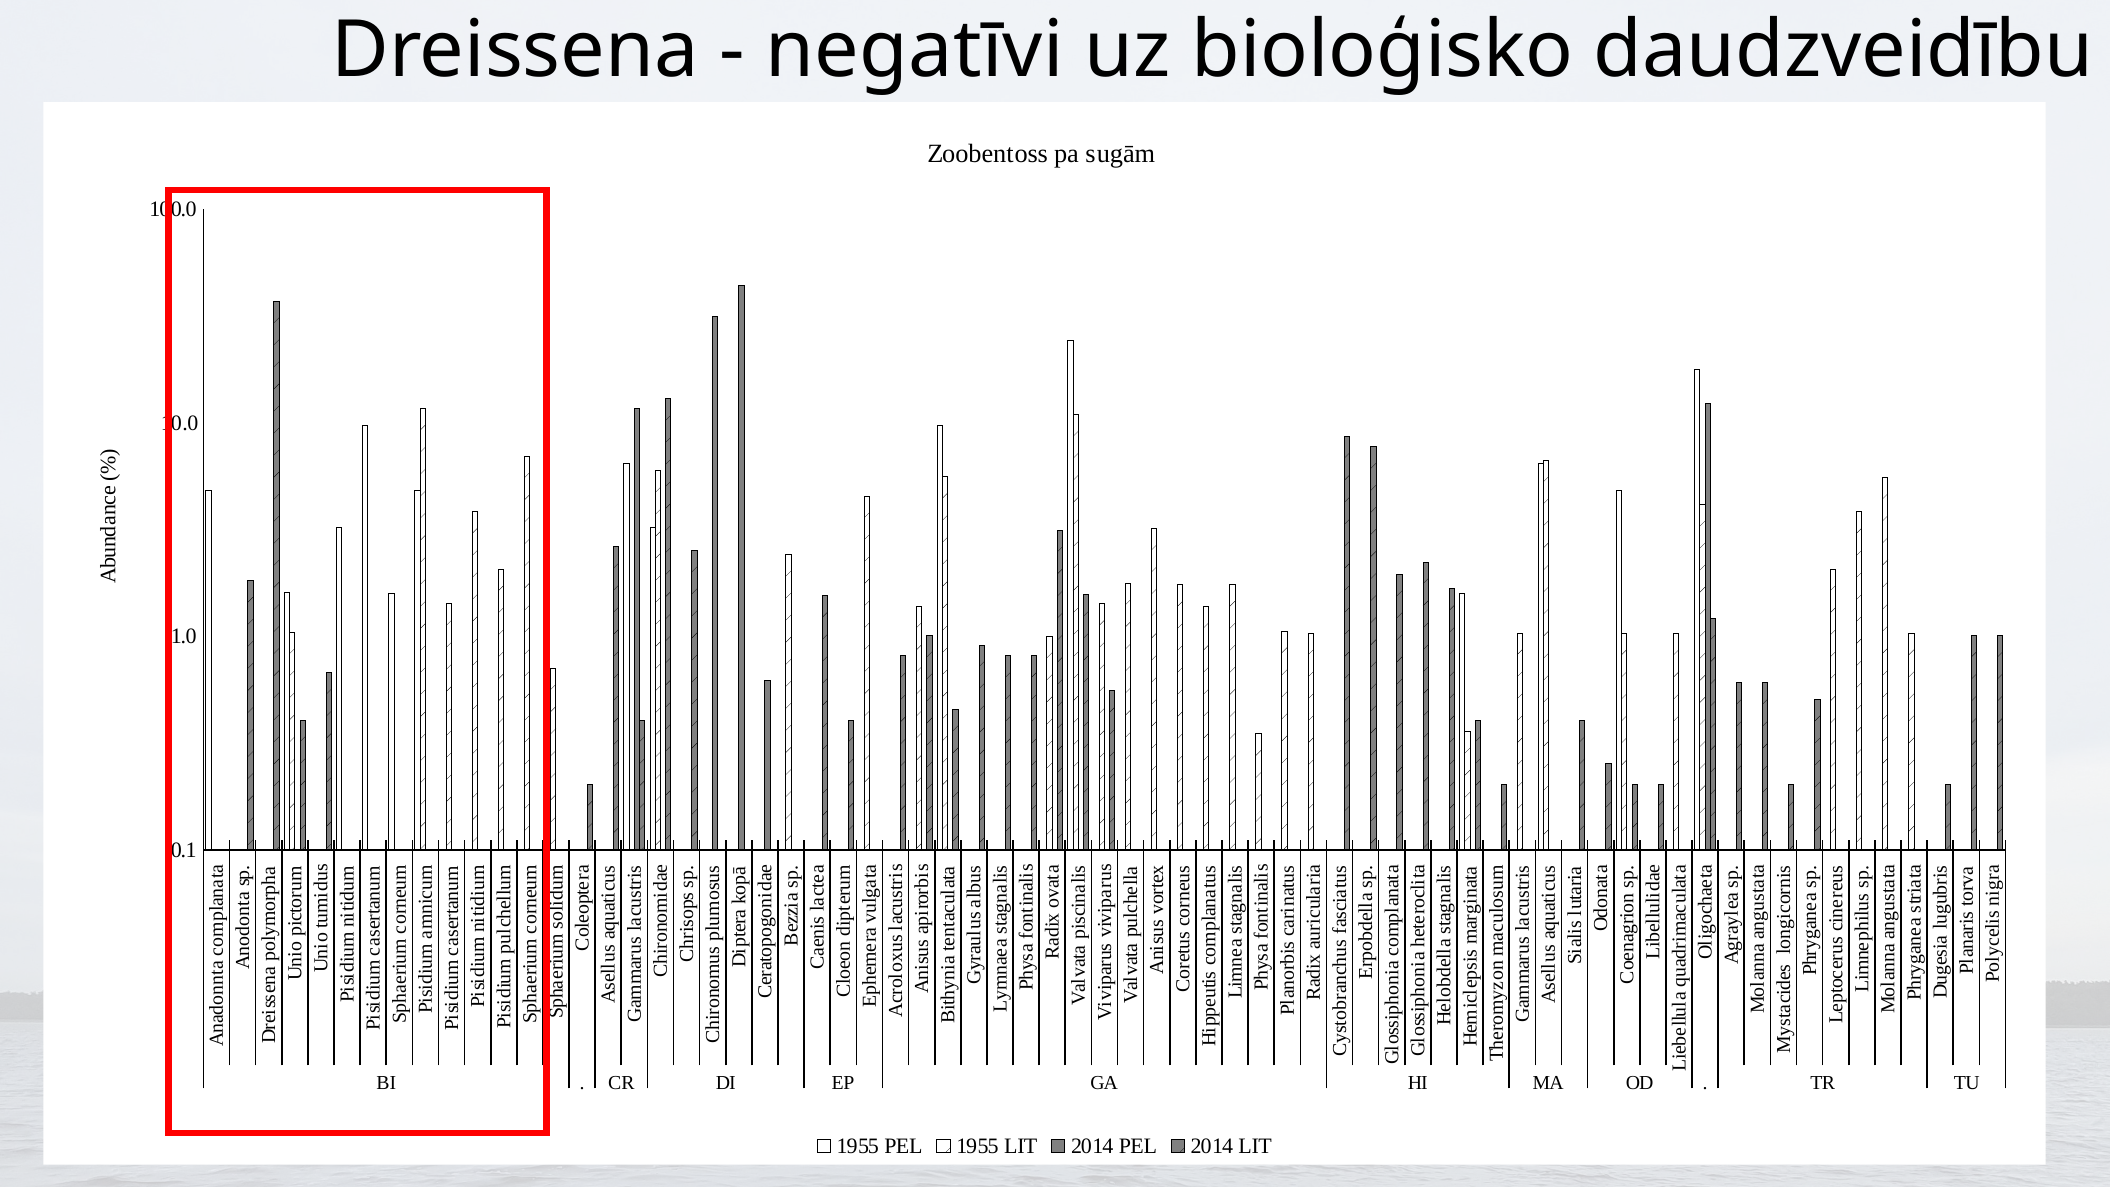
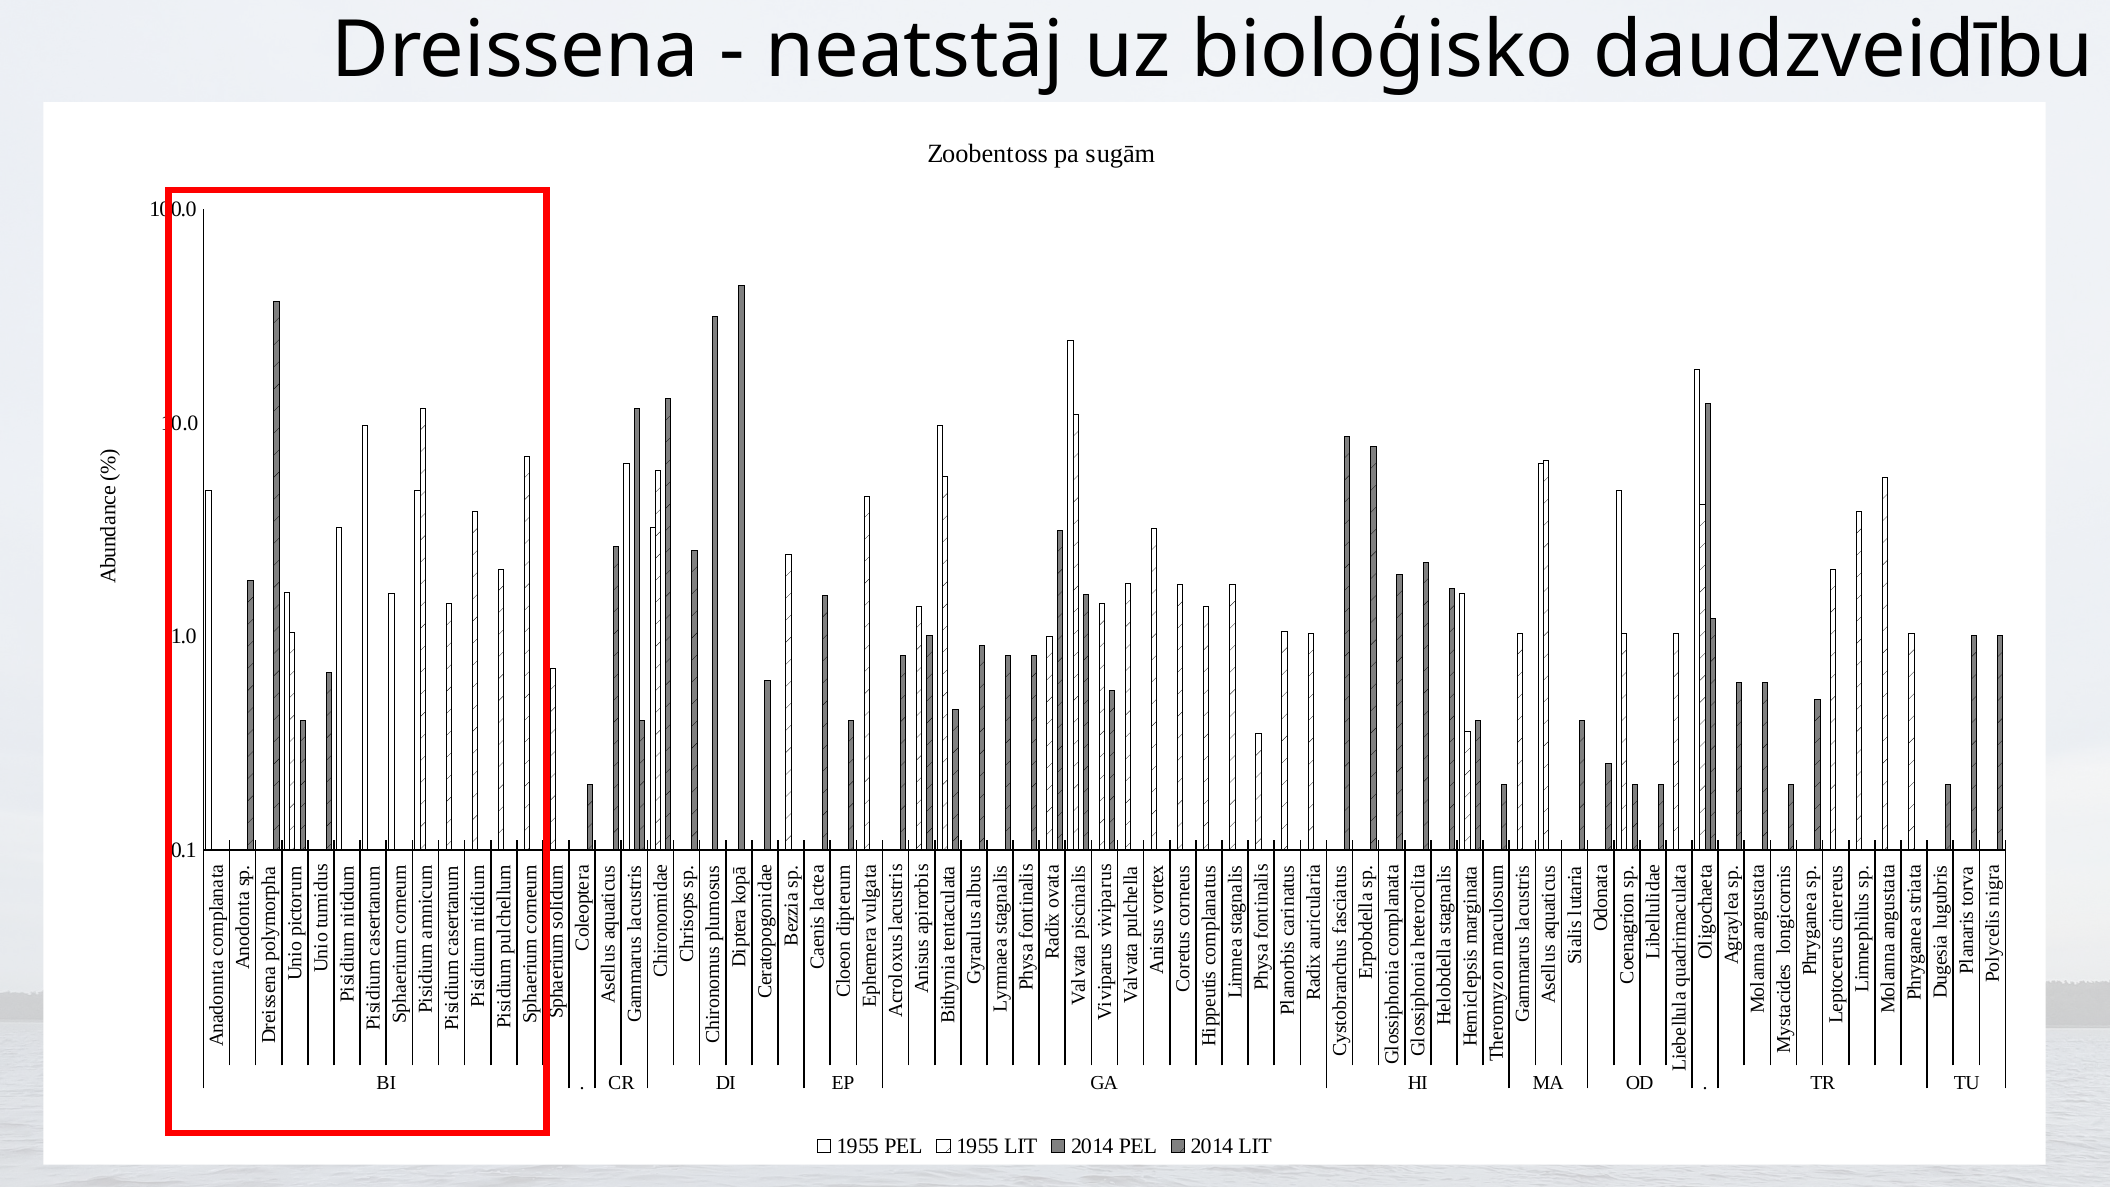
negatīvi: negatīvi -> neatstāj
